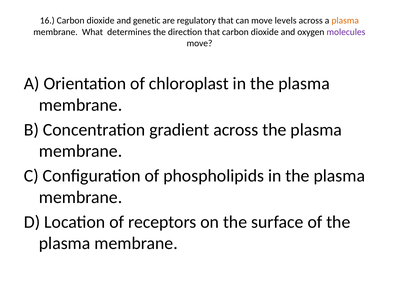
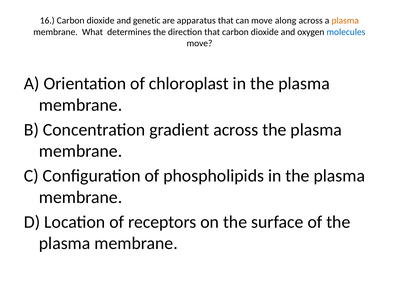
regulatory: regulatory -> apparatus
levels: levels -> along
molecules colour: purple -> blue
